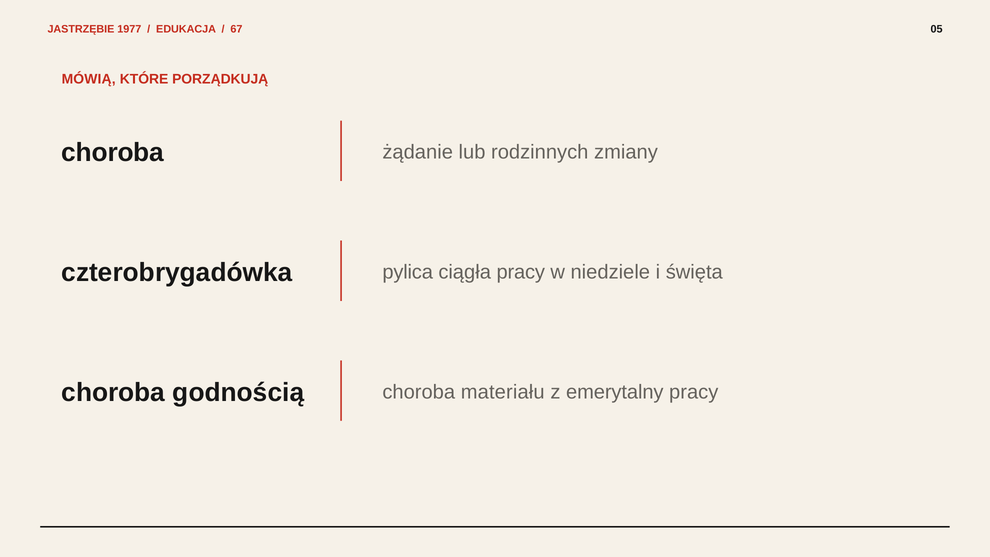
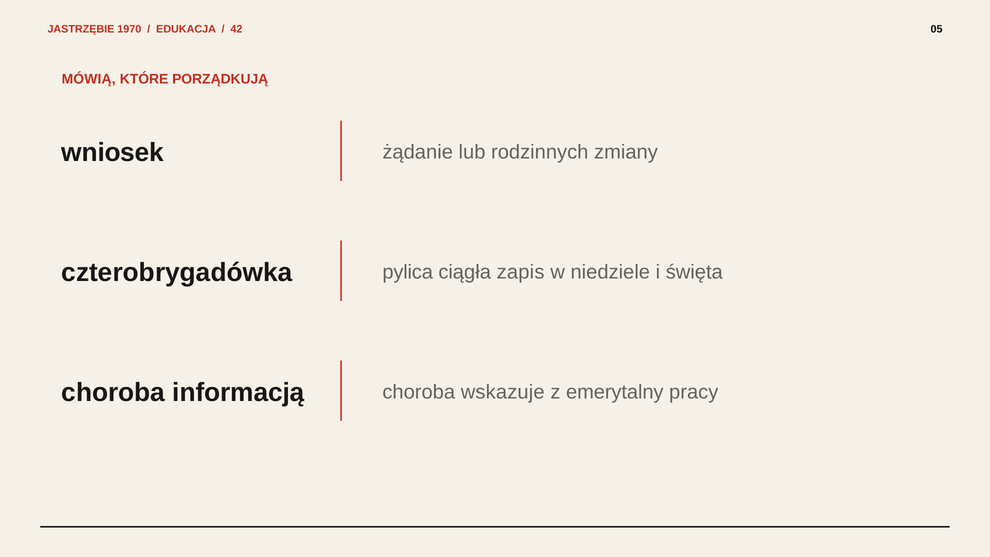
1977: 1977 -> 1970
67: 67 -> 42
choroba at (113, 153): choroba -> wniosek
ciągła pracy: pracy -> zapis
godnością: godnością -> informacją
materiału: materiału -> wskazuje
